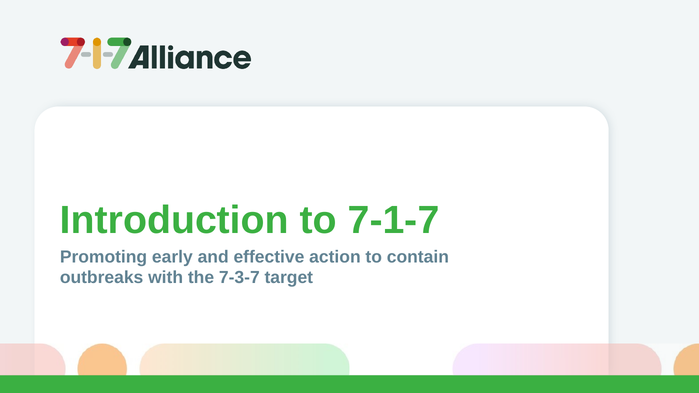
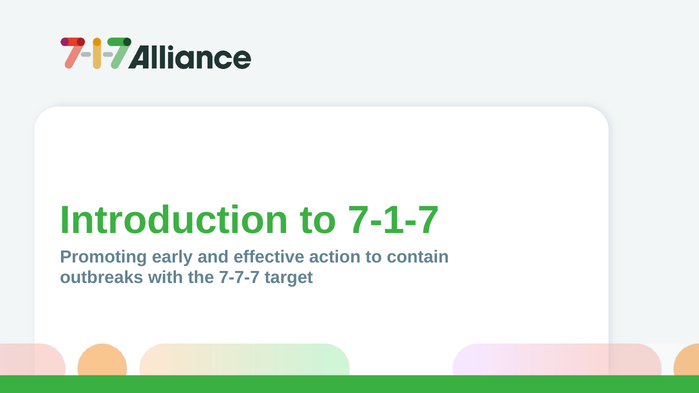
7-3-7: 7-3-7 -> 7-7-7
